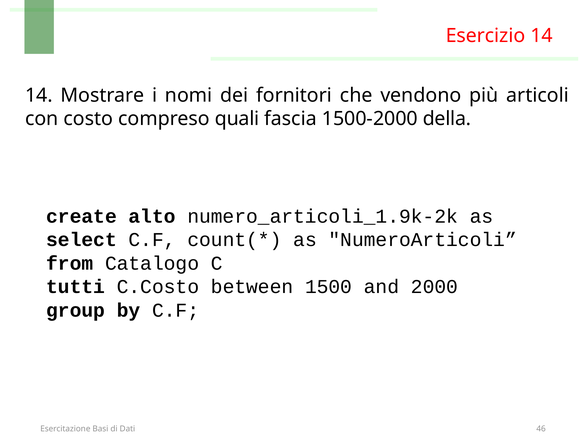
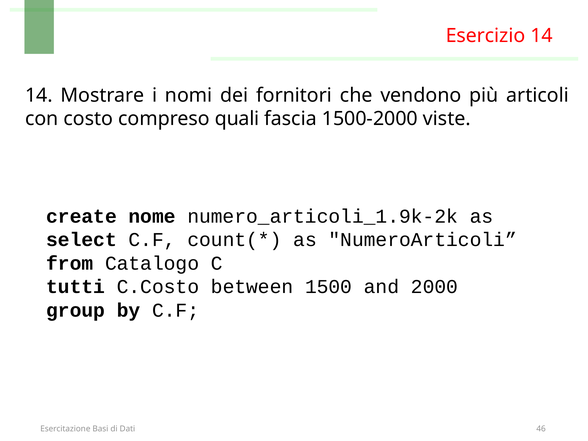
della: della -> viste
alto: alto -> nome
